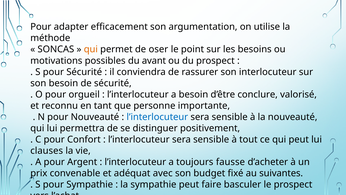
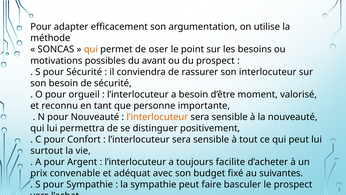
conclure: conclure -> moment
l’interlocuteur at (157, 117) colour: blue -> orange
clauses: clauses -> surtout
fausse: fausse -> facilite
